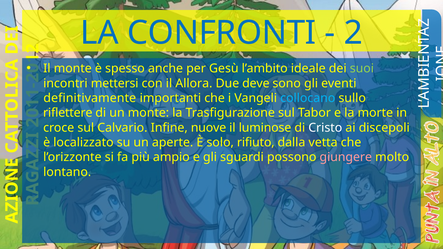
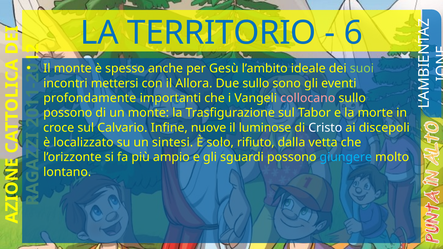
CONFRONTI: CONFRONTI -> TERRITORIO
2 at (353, 33): 2 -> 6
Due deve: deve -> sullo
definitivamente: definitivamente -> profondamente
collocano colour: light blue -> pink
riflettere at (68, 113): riflettere -> possono
aperte: aperte -> sintesi
giungere colour: pink -> light blue
